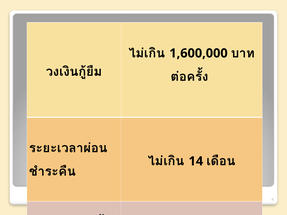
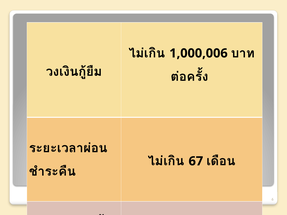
1,600,000: 1,600,000 -> 1,000,006
14: 14 -> 67
